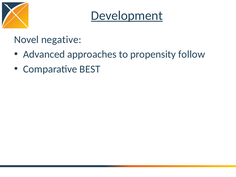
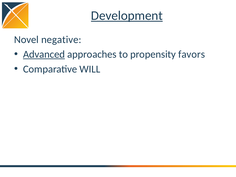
Advanced underline: none -> present
follow: follow -> favors
BEST: BEST -> WILL
